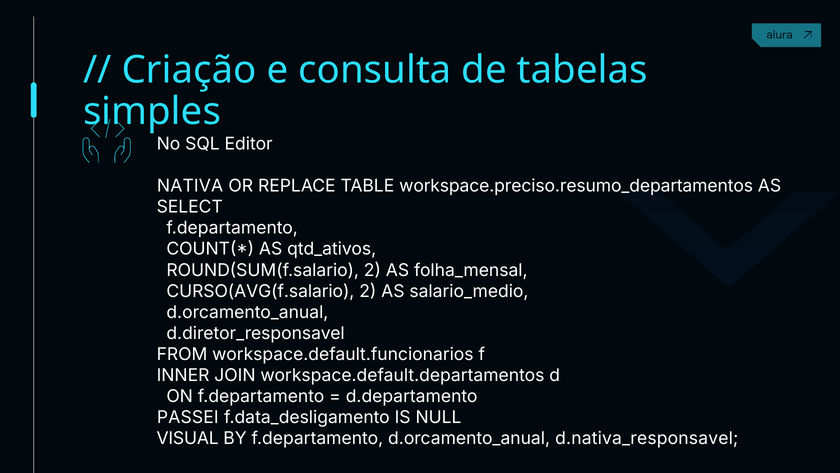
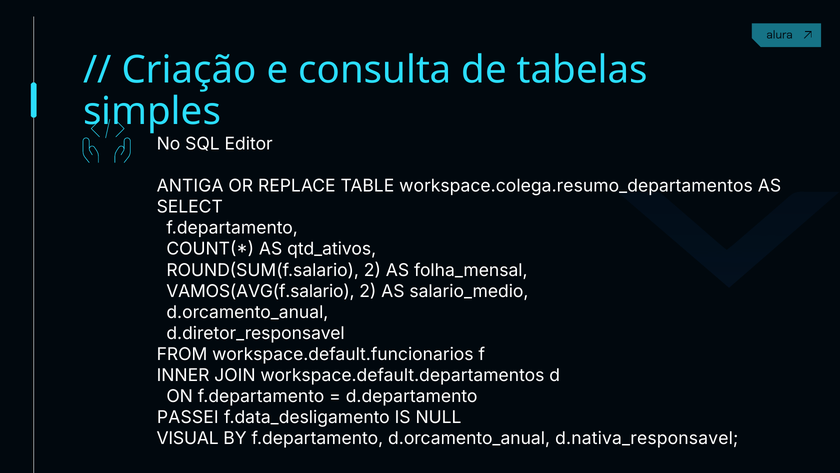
NATIVA: NATIVA -> ANTIGA
workspace.preciso.resumo_departamentos: workspace.preciso.resumo_departamentos -> workspace.colega.resumo_departamentos
CURSO(AVG(f.salario: CURSO(AVG(f.salario -> VAMOS(AVG(f.salario
